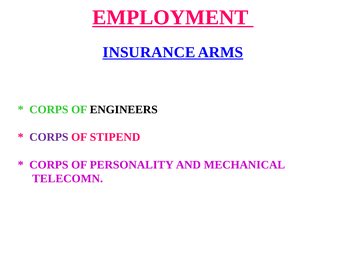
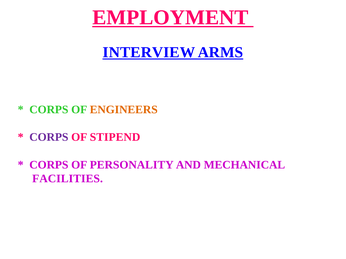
INSURANCE: INSURANCE -> INTERVIEW
ENGINEERS colour: black -> orange
TELECOMN: TELECOMN -> FACILITIES
